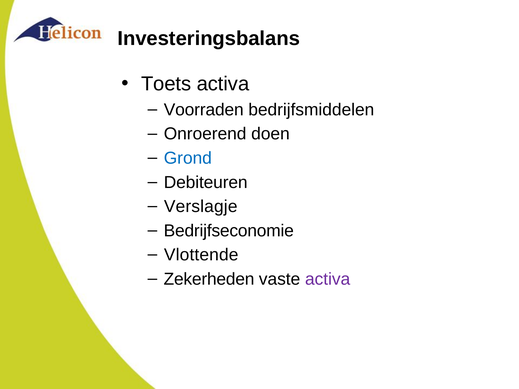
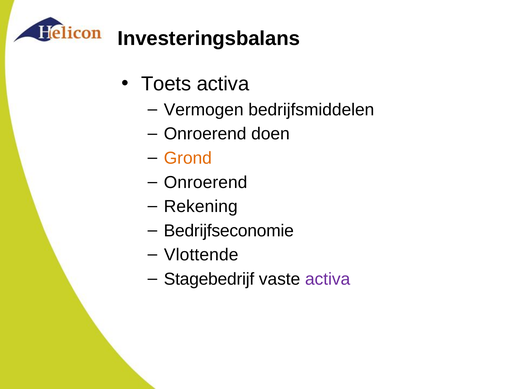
Voorraden: Voorraden -> Vermogen
Grond colour: blue -> orange
Debiteuren at (206, 182): Debiteuren -> Onroerend
Verslagje: Verslagje -> Rekening
Zekerheden: Zekerheden -> Stagebedrijf
